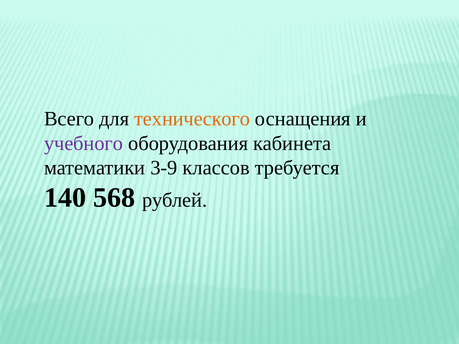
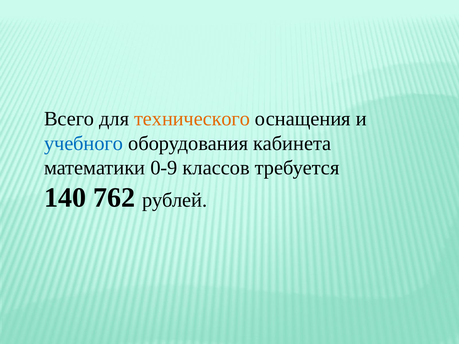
учебного colour: purple -> blue
3-9: 3-9 -> 0-9
568: 568 -> 762
